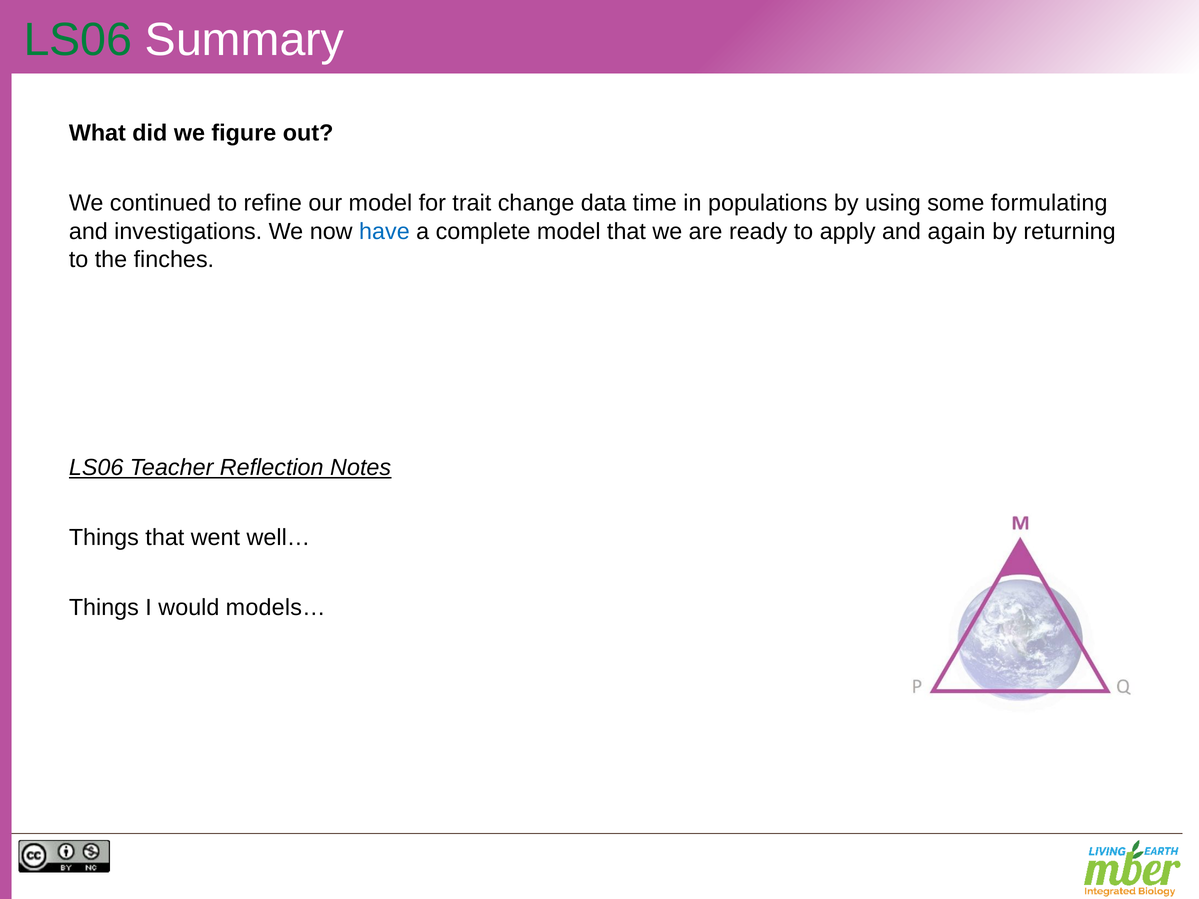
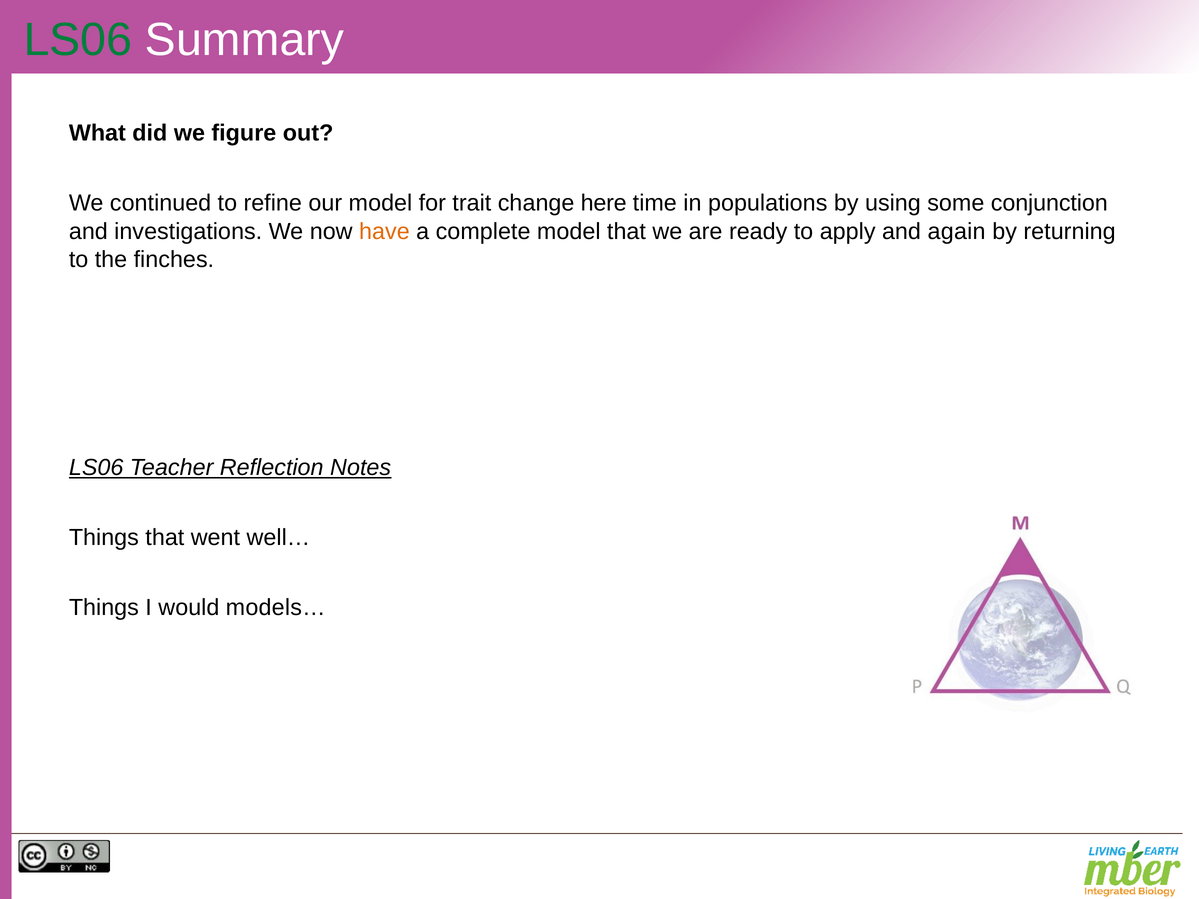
data: data -> here
formulating: formulating -> conjunction
have colour: blue -> orange
